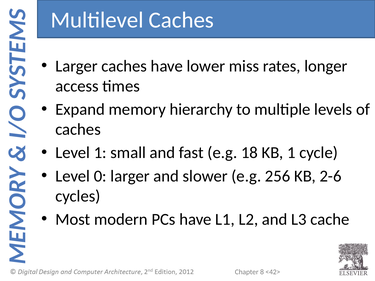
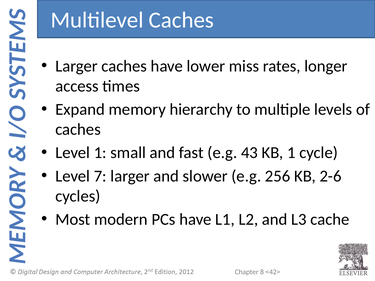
18: 18 -> 43
0: 0 -> 7
